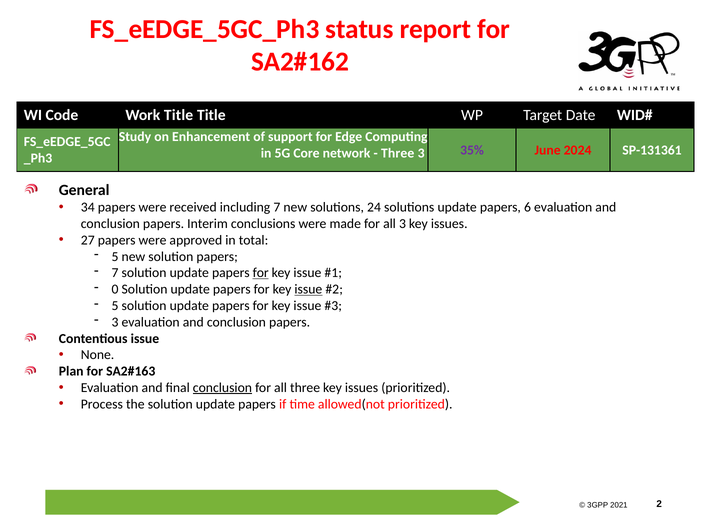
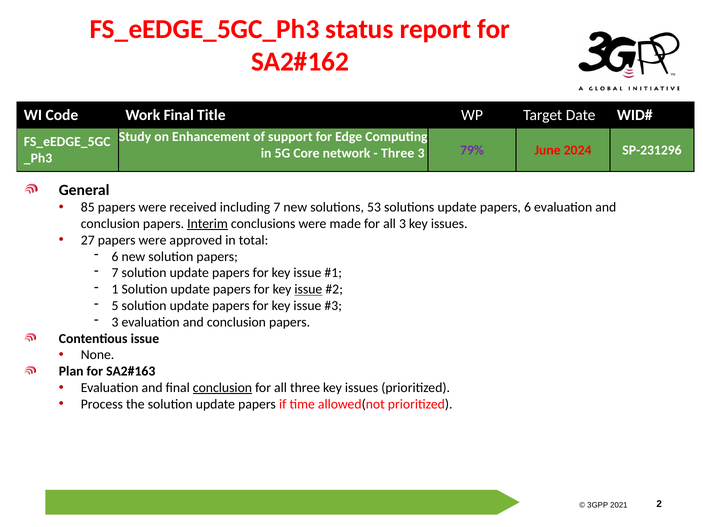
Work Title: Title -> Final
35%: 35% -> 79%
SP-131361: SP-131361 -> SP-231296
34: 34 -> 85
24: 24 -> 53
Interim underline: none -> present
5 at (115, 257): 5 -> 6
for at (261, 273) underline: present -> none
0: 0 -> 1
